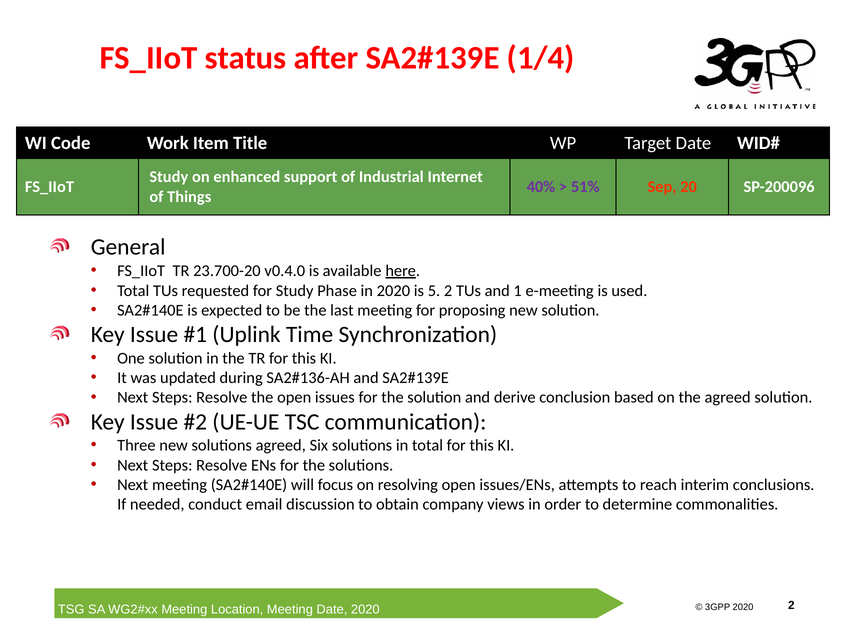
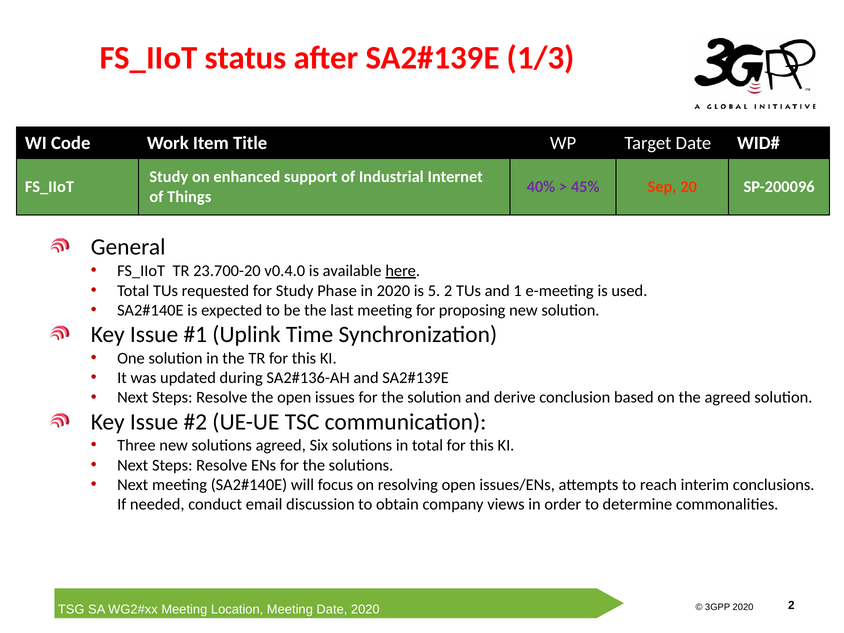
1/4: 1/4 -> 1/3
51%: 51% -> 45%
